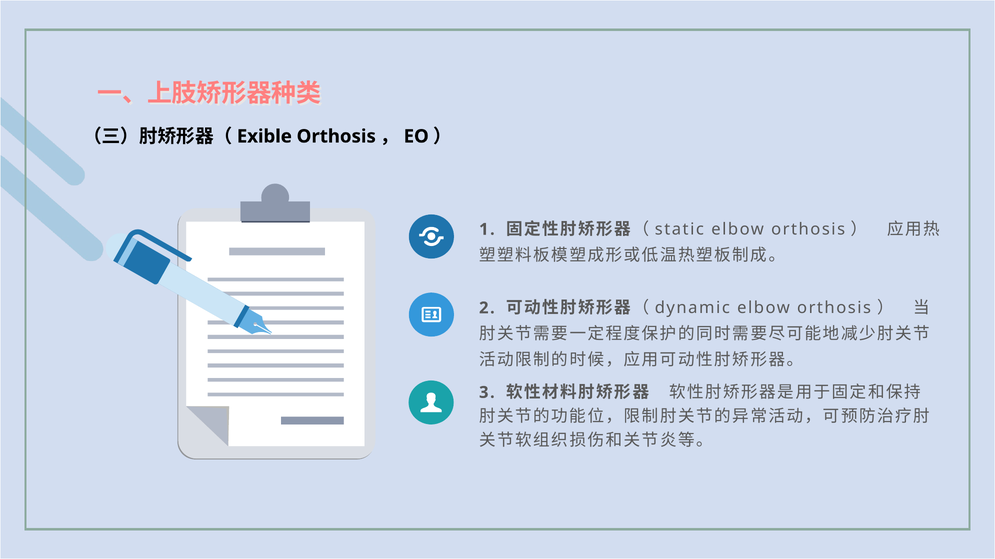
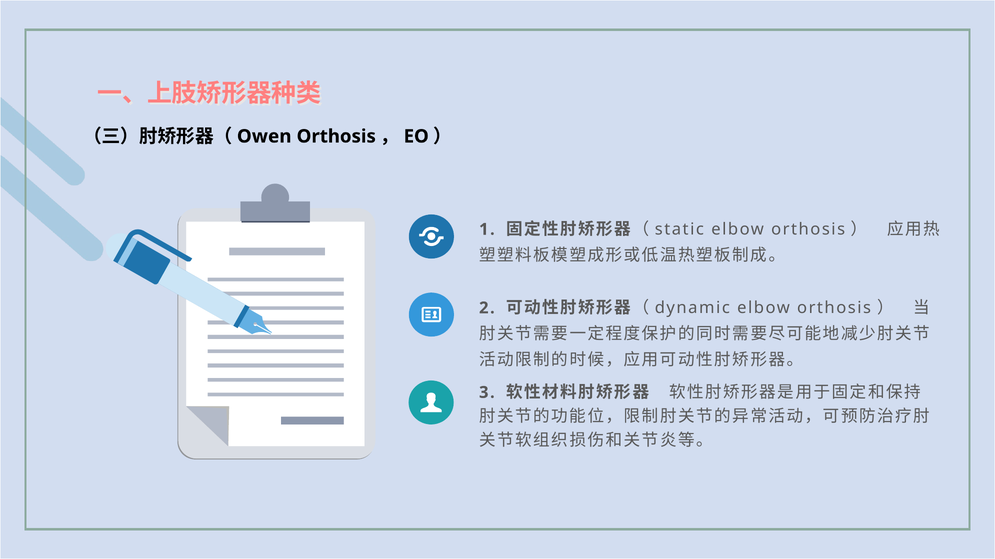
Exible: Exible -> Owen
